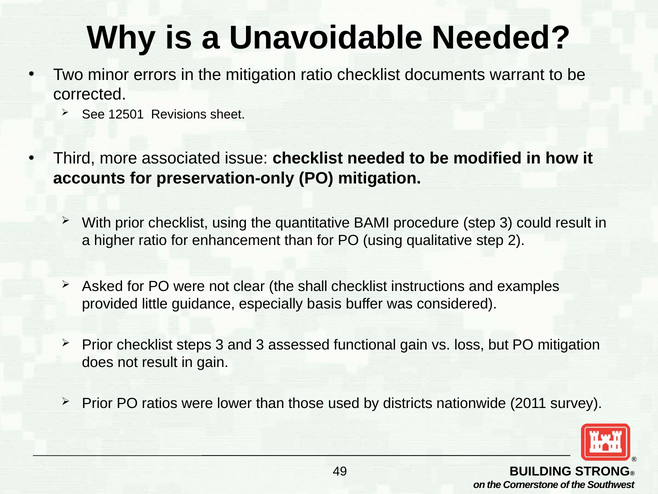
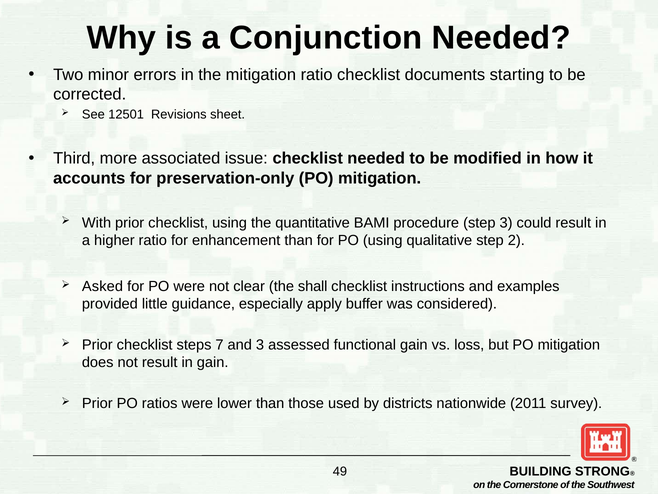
Unavoidable: Unavoidable -> Conjunction
warrant: warrant -> starting
basis: basis -> apply
steps 3: 3 -> 7
